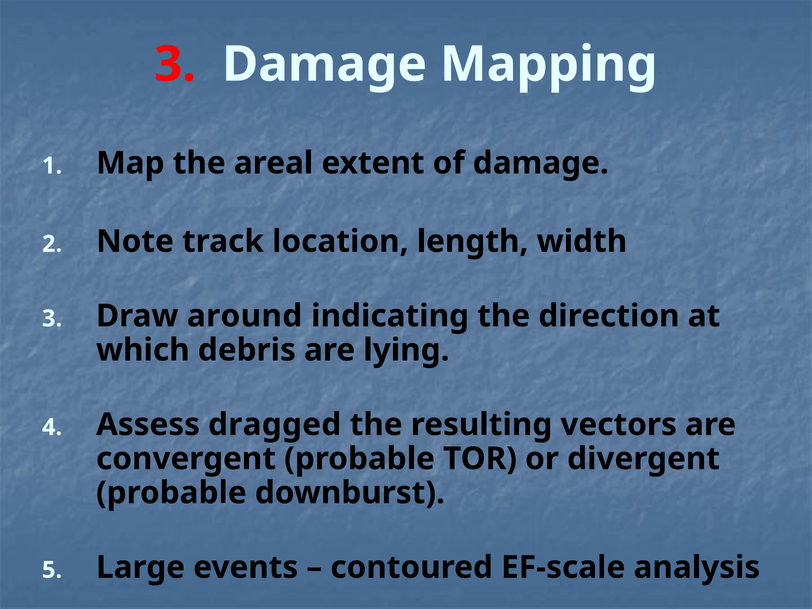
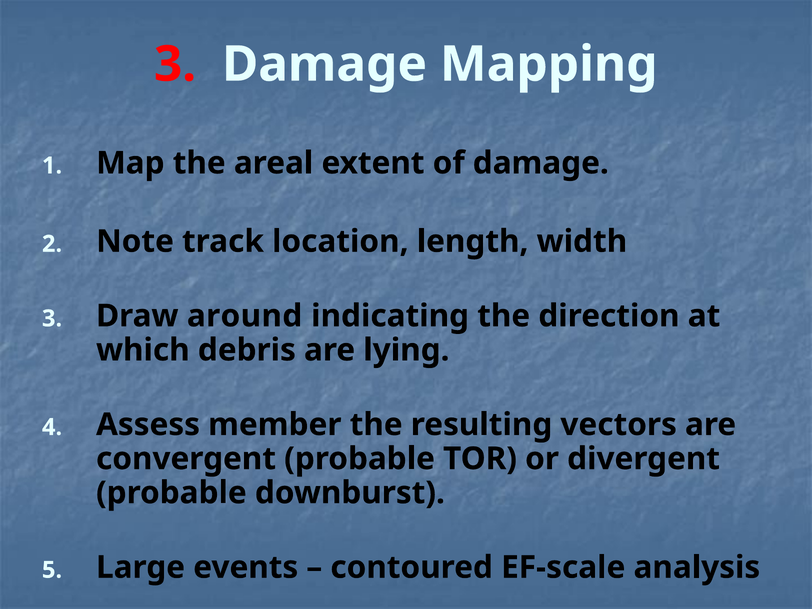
dragged: dragged -> member
